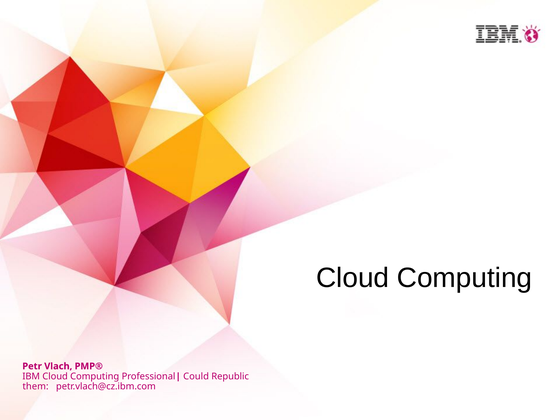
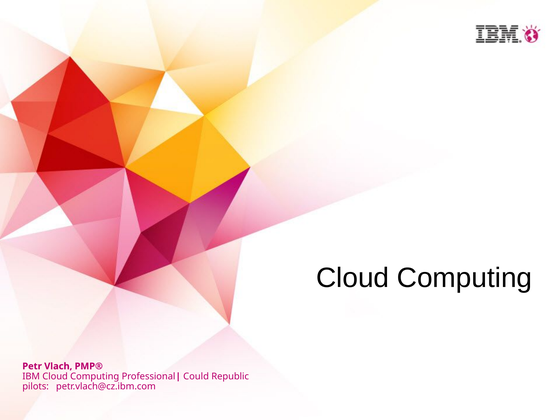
them: them -> pilots
